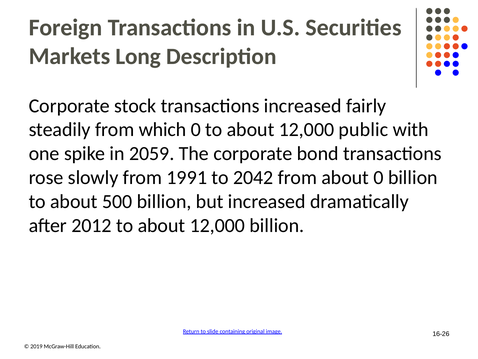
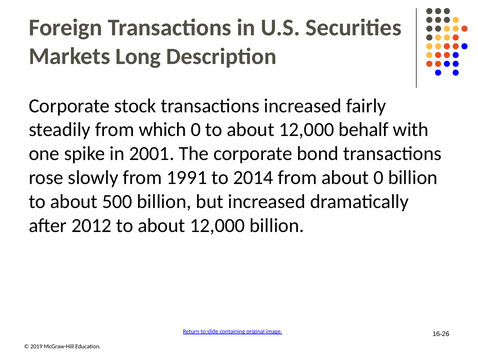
public: public -> behalf
2059: 2059 -> 2001
2042: 2042 -> 2014
